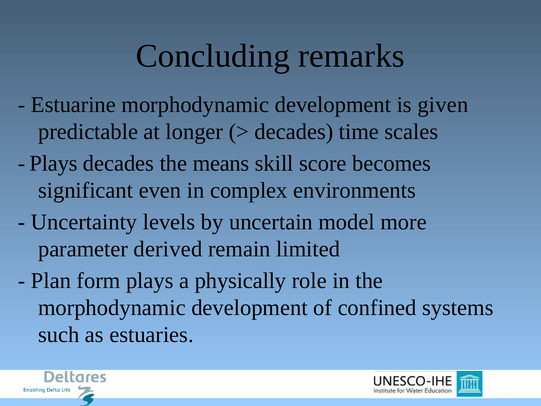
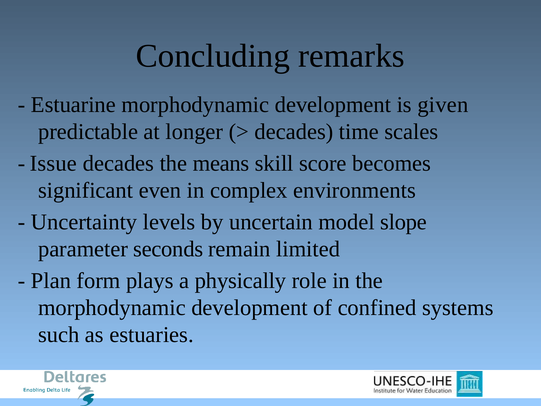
Plays at (54, 163): Plays -> Issue
more: more -> slope
derived: derived -> seconds
